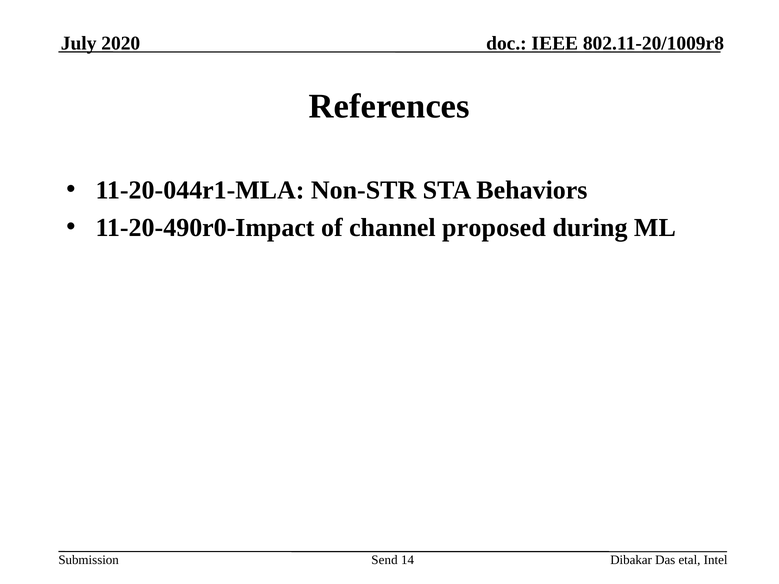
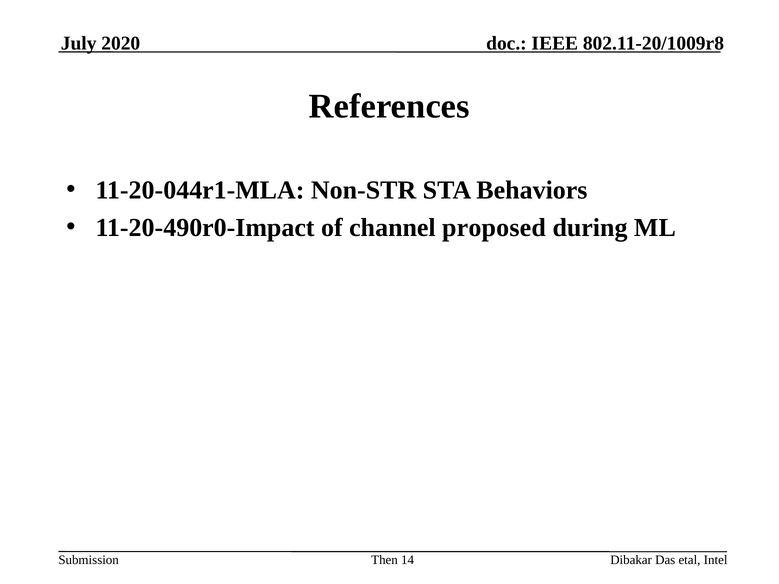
Send: Send -> Then
